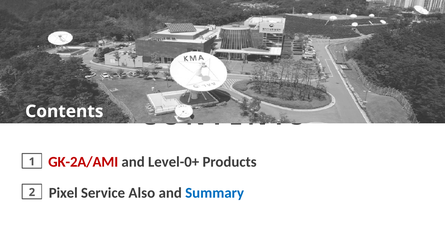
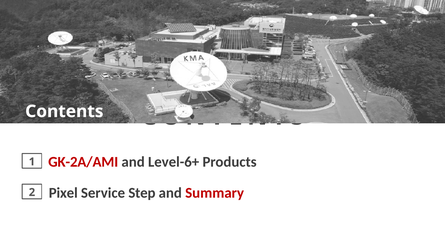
Level-0+: Level-0+ -> Level-6+
Also: Also -> Step
Summary colour: blue -> red
